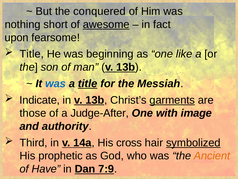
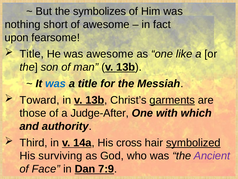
conquered: conquered -> symbolizes
awesome at (106, 24) underline: present -> none
was beginning: beginning -> awesome
title at (88, 83) underline: present -> none
Indicate: Indicate -> Toward
image: image -> which
prophetic: prophetic -> surviving
Ancient colour: orange -> purple
Have: Have -> Face
